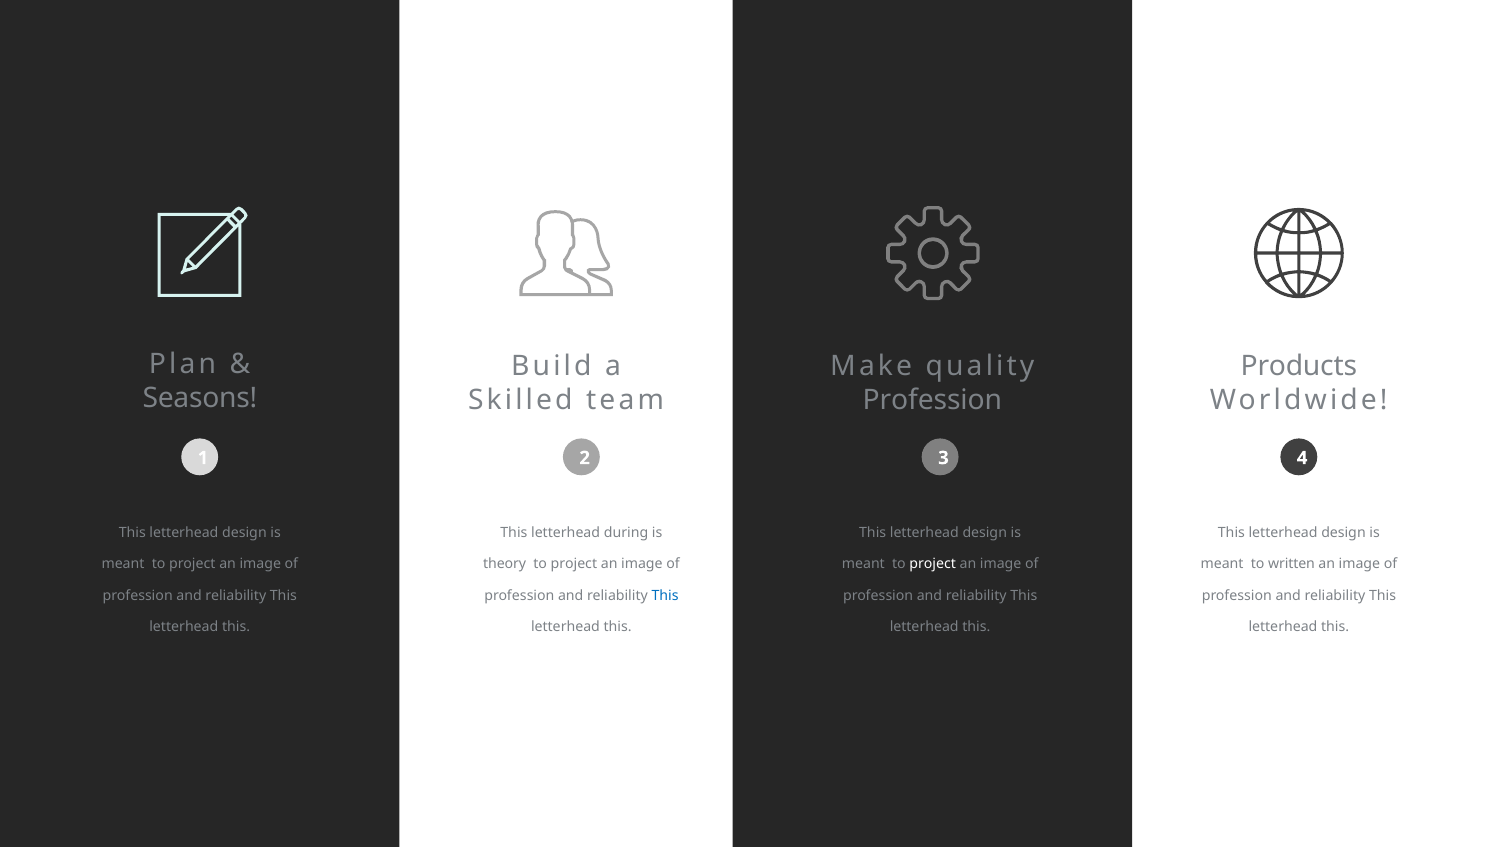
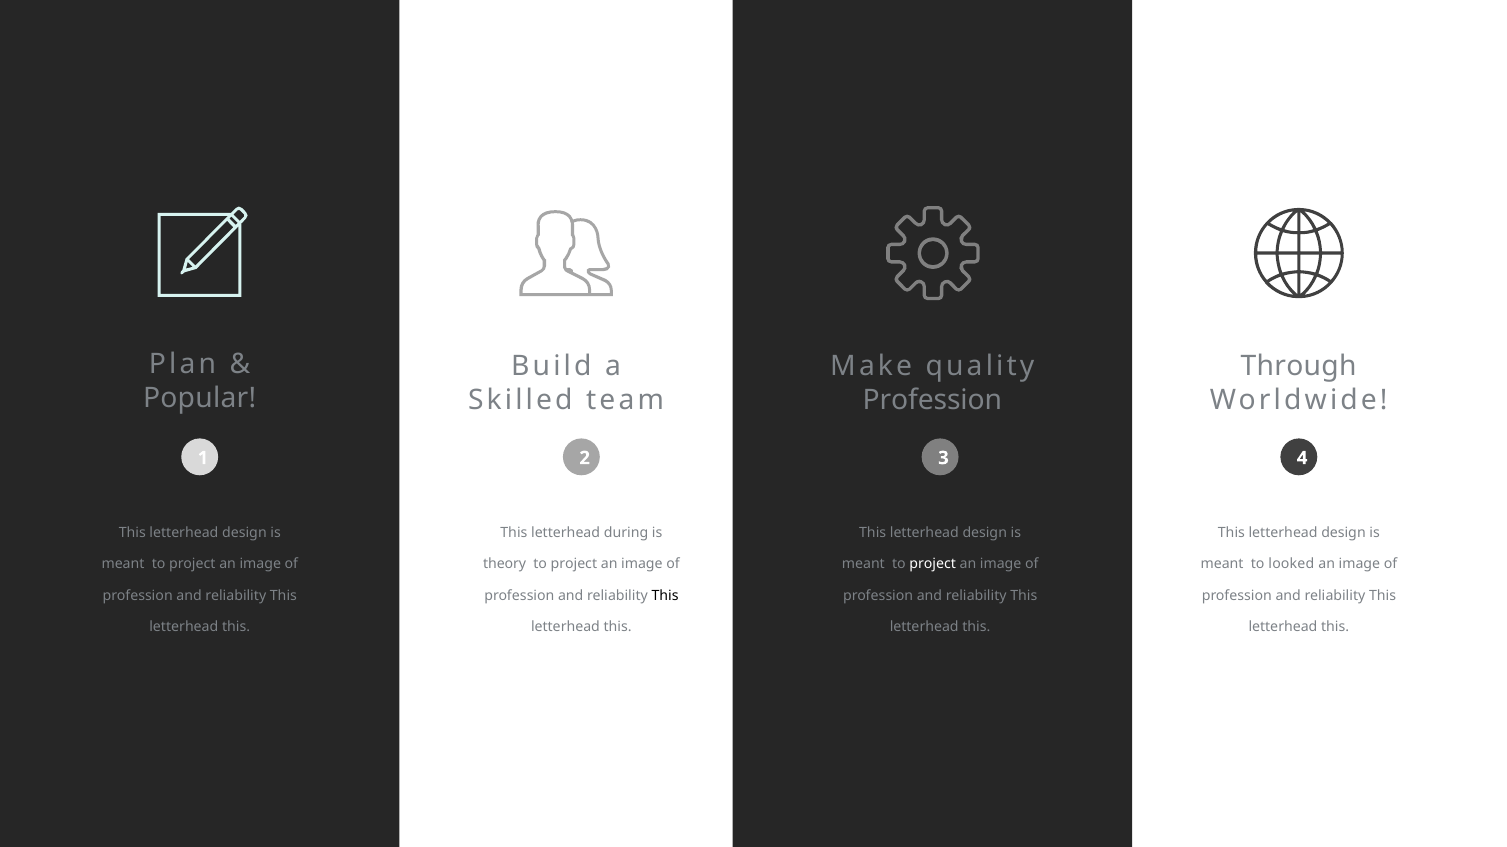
Products: Products -> Through
Seasons: Seasons -> Popular
written: written -> looked
This at (665, 596) colour: blue -> black
